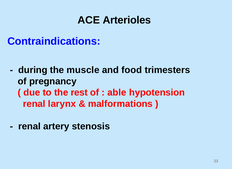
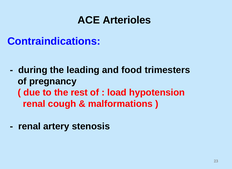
muscle: muscle -> leading
able: able -> load
larynx: larynx -> cough
